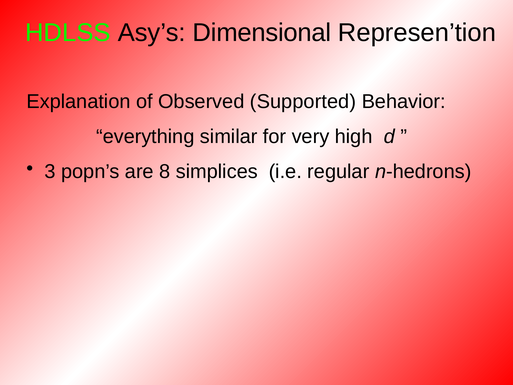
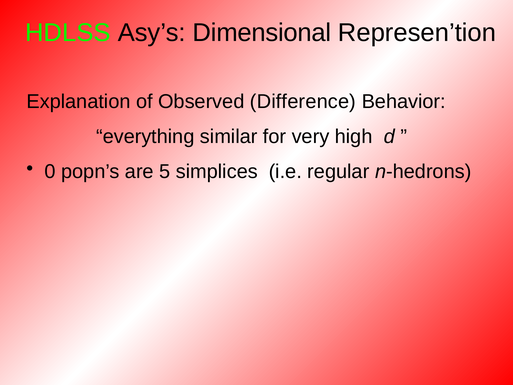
Supported: Supported -> Difference
3: 3 -> 0
8: 8 -> 5
